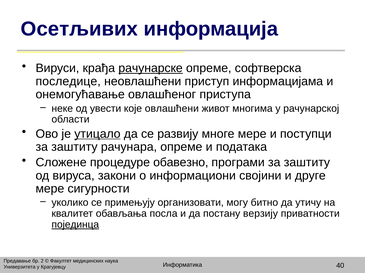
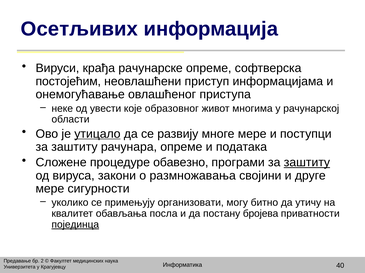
рачунарске underline: present -> none
последице: последице -> постојећим
овлашћени: овлашћени -> образовног
заштиту at (307, 163) underline: none -> present
информациони: информациони -> размножавања
верзију: верзију -> бројева
